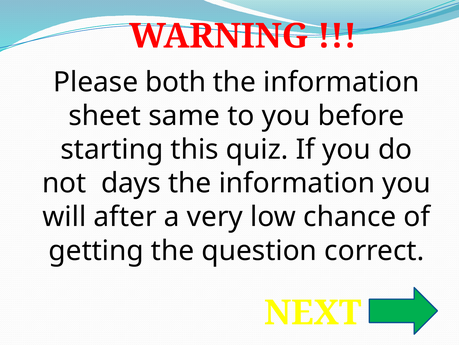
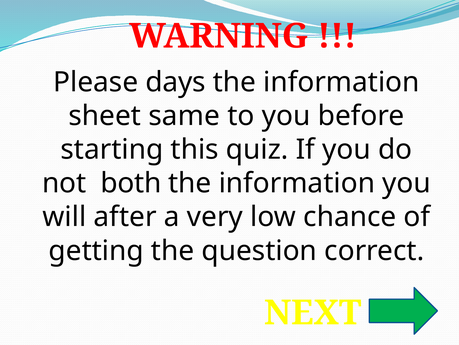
both: both -> days
days: days -> both
